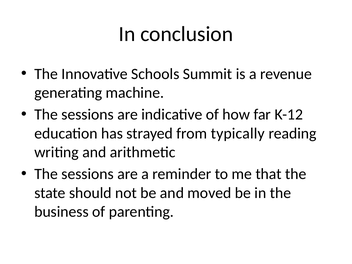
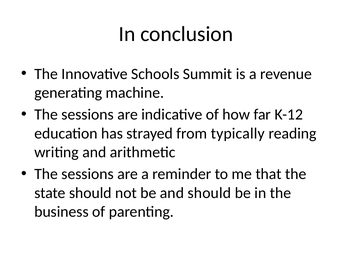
and moved: moved -> should
